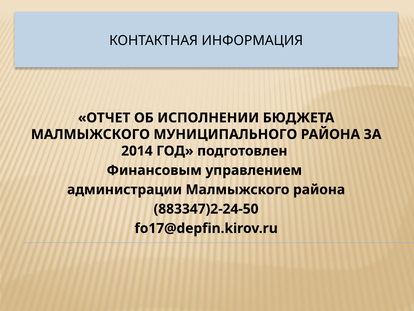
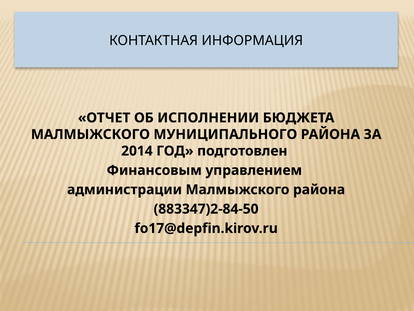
883347)2-24-50: 883347)2-24-50 -> 883347)2-84-50
